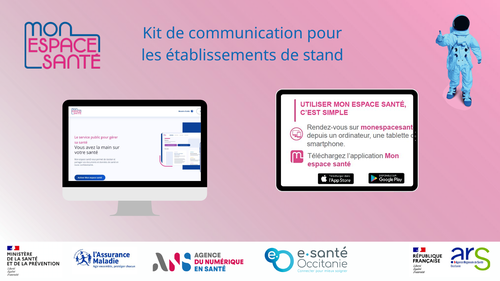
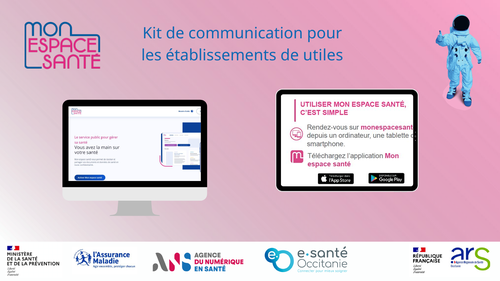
stand: stand -> utiles
